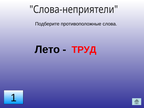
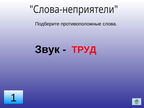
Лето: Лето -> Звук
